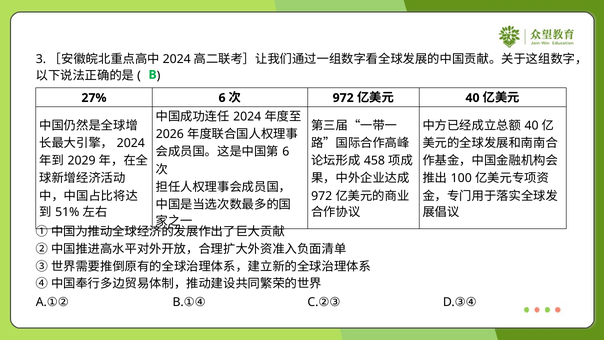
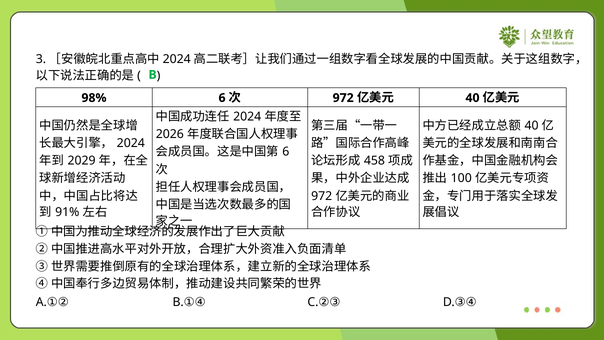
27%: 27% -> 98%
51%: 51% -> 91%
